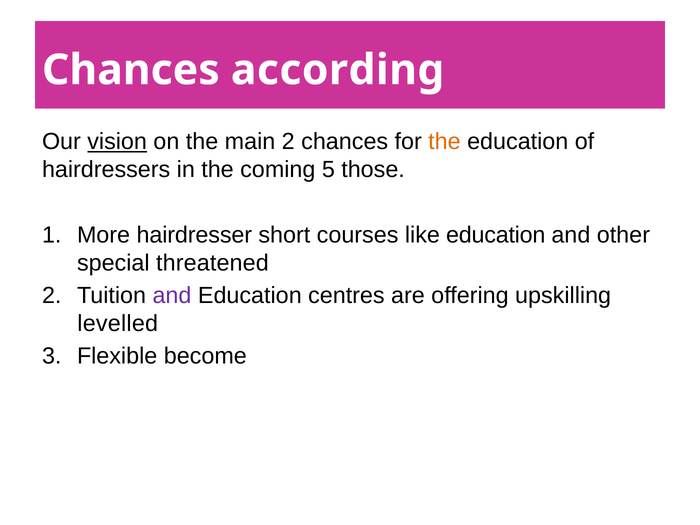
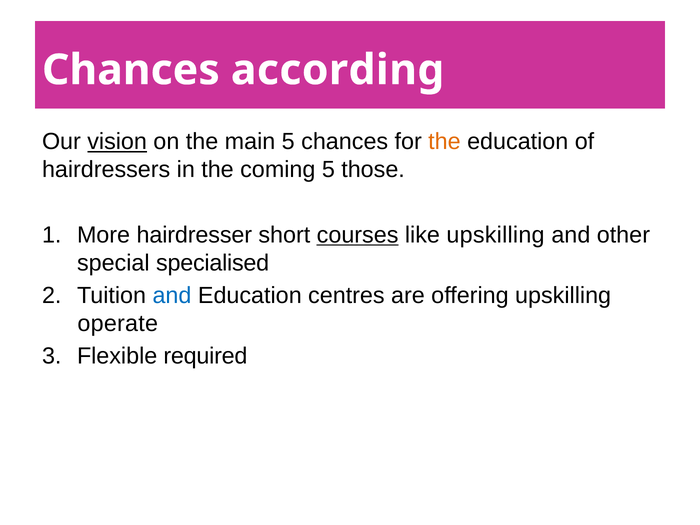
main 2: 2 -> 5
courses underline: none -> present
like education: education -> upskilling
threatened: threatened -> specialised
and at (172, 296) colour: purple -> blue
levelled: levelled -> operate
become: become -> required
